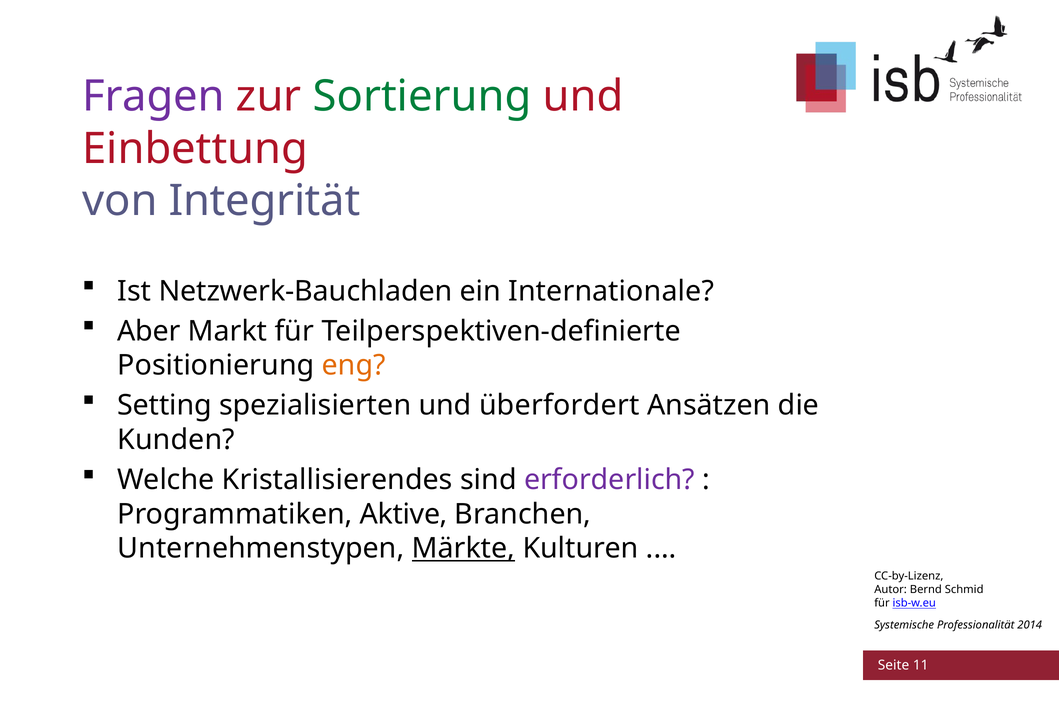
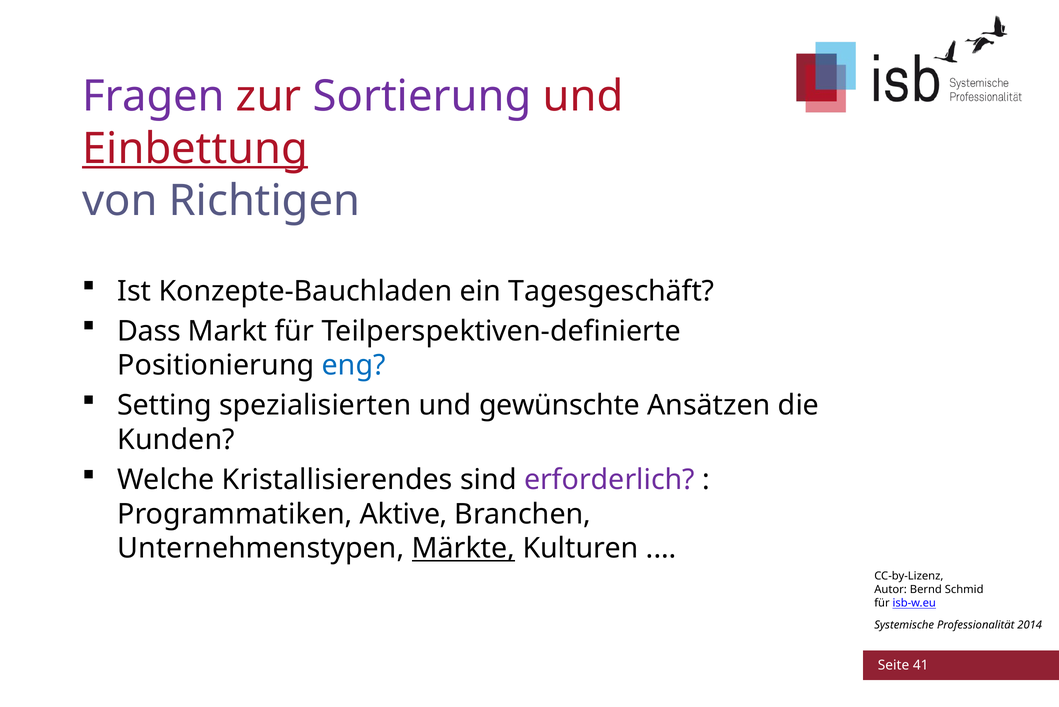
Sortierung colour: green -> purple
Einbettung underline: none -> present
Integrität: Integrität -> Richtigen
Netzwerk-Bauchladen: Netzwerk-Bauchladen -> Konzepte-Bauchladen
Internationale: Internationale -> Tagesgeschäft
Aber: Aber -> Dass
eng colour: orange -> blue
überfordert: überfordert -> gewünschte
11: 11 -> 41
